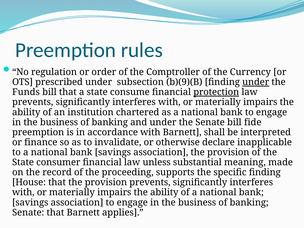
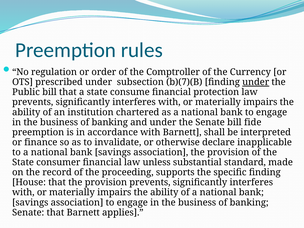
b)(9)(B: b)(9)(B -> b)(7)(B
Funds: Funds -> Public
protection underline: present -> none
meaning: meaning -> standard
